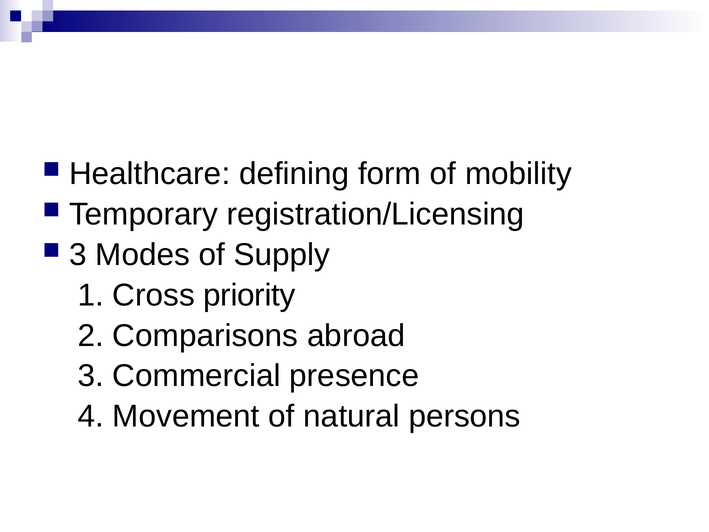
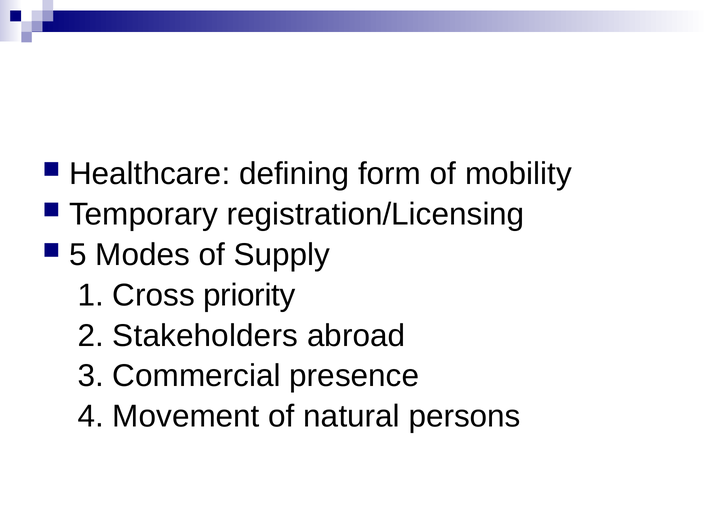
3 at (78, 255): 3 -> 5
Comparisons: Comparisons -> Stakeholders
